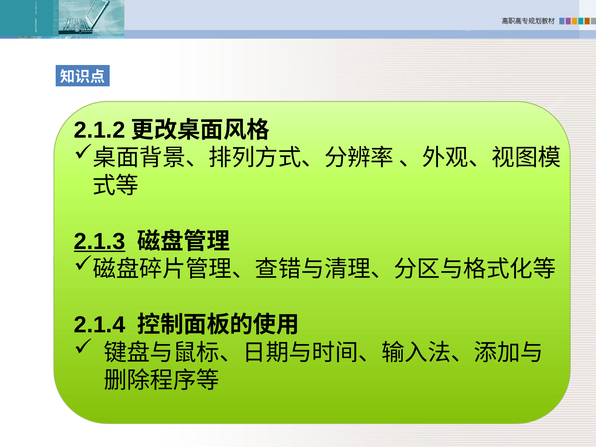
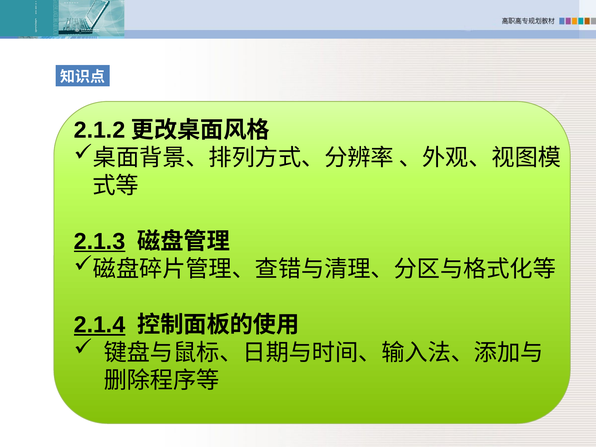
2.1.4 underline: none -> present
